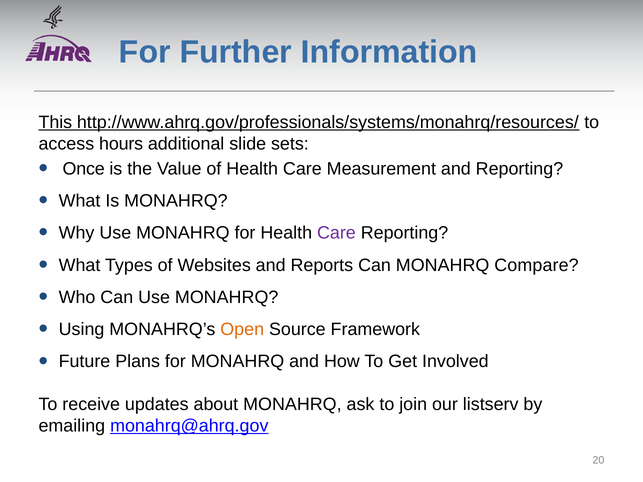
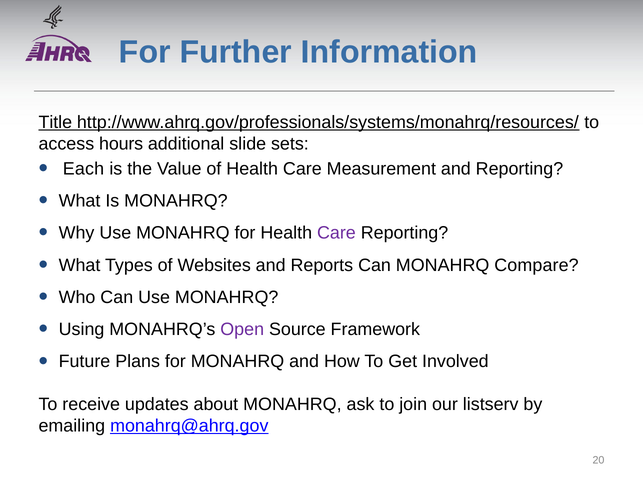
This: This -> Title
Once: Once -> Each
Open colour: orange -> purple
